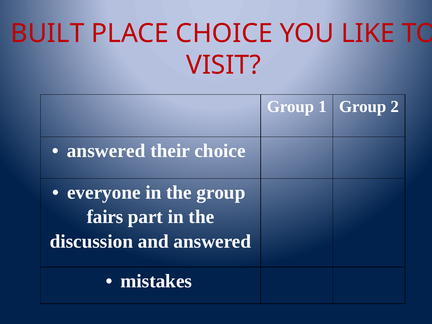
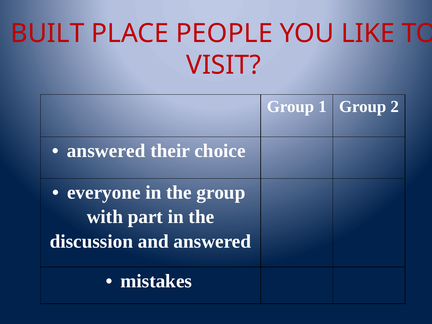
PLACE CHOICE: CHOICE -> PEOPLE
fairs: fairs -> with
